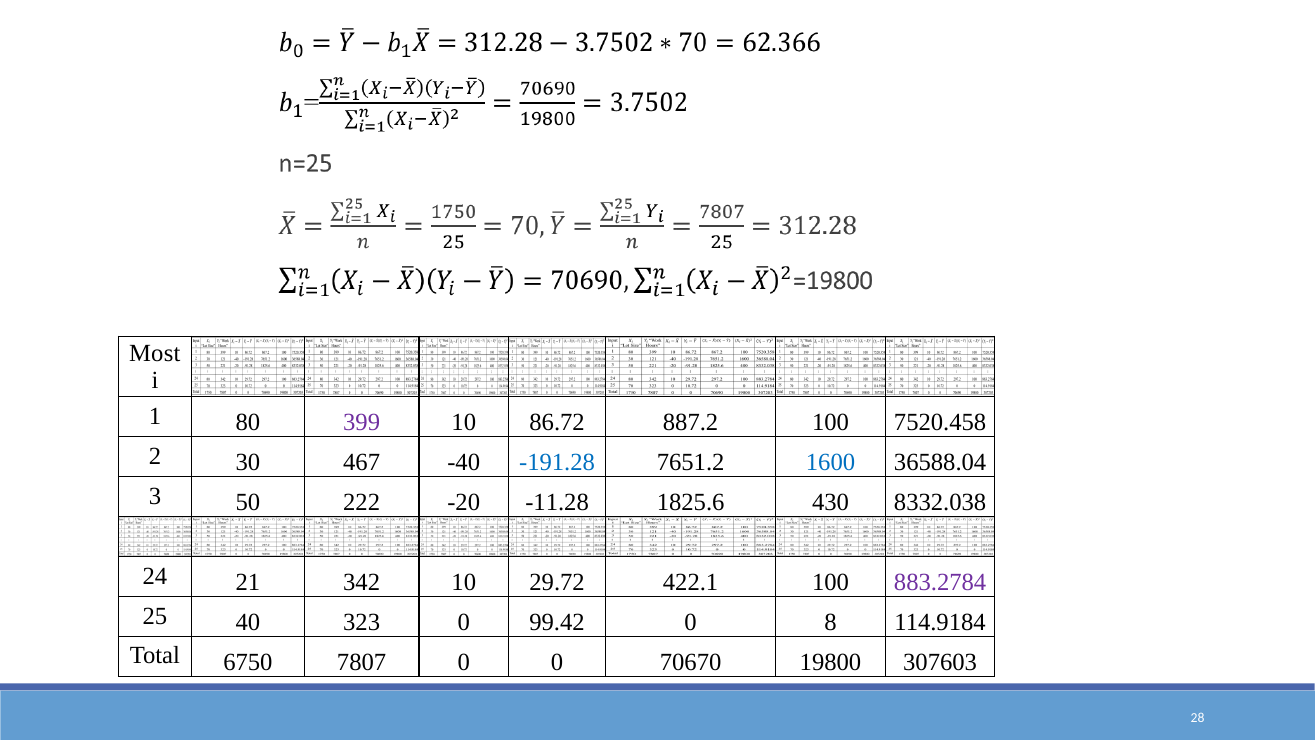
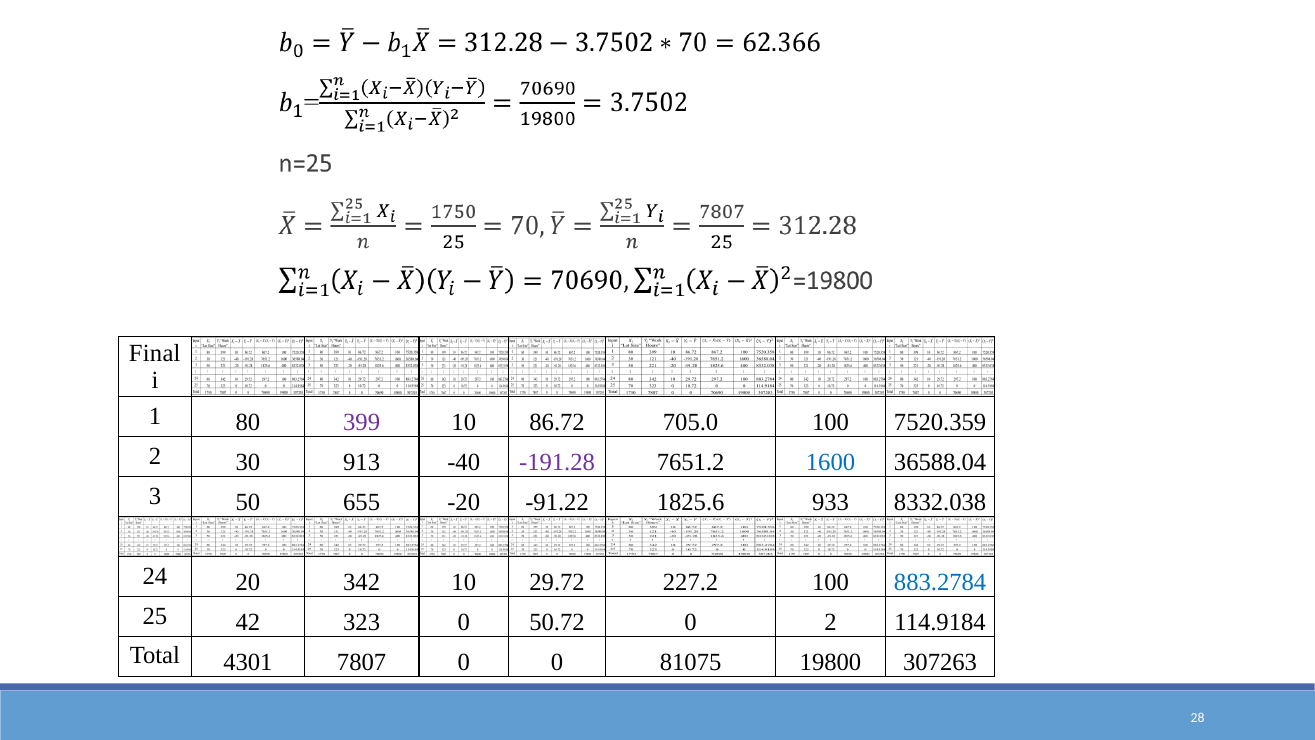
Most: Most -> Final
887.2: 887.2 -> 705.0
7520.458: 7520.458 -> 7520.359
467: 467 -> 913
-191.28 colour: blue -> purple
222: 222 -> 655
-11.28: -11.28 -> -91.22
430: 430 -> 933
21: 21 -> 20
422.1: 422.1 -> 227.2
883.2784 colour: purple -> blue
40: 40 -> 42
99.42: 99.42 -> 50.72
0 8: 8 -> 2
6750: 6750 -> 4301
70670: 70670 -> 81075
307603: 307603 -> 307263
